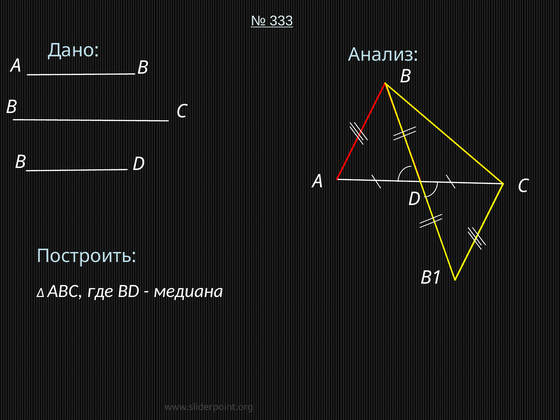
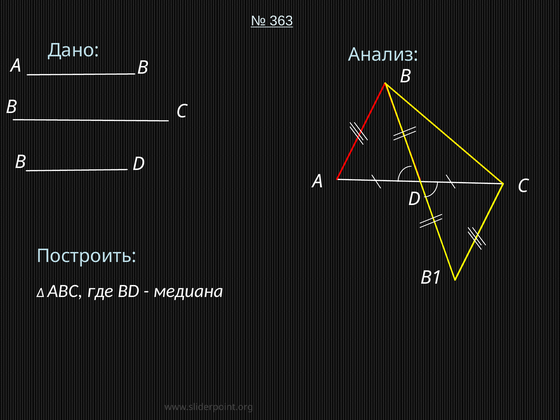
333: 333 -> 363
